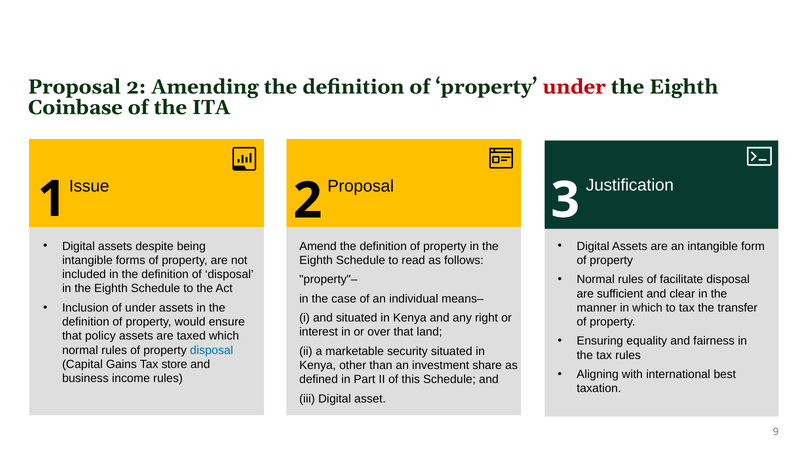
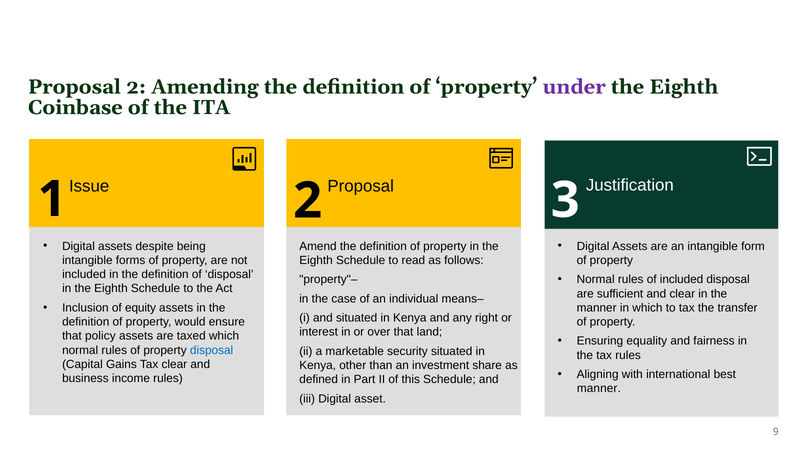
under at (574, 87) colour: red -> purple
of facilitate: facilitate -> included
of under: under -> equity
Tax store: store -> clear
taxation at (599, 389): taxation -> manner
